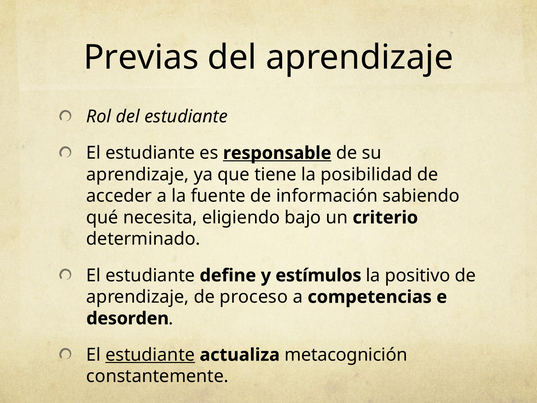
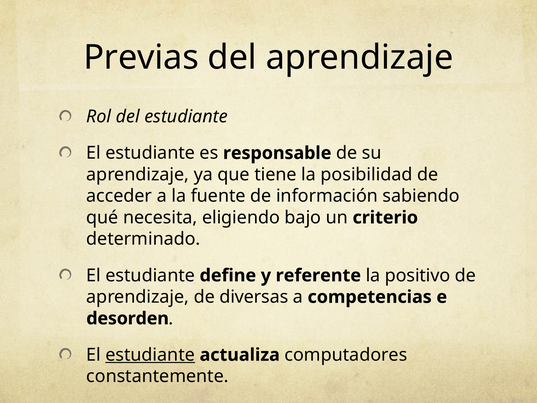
responsable underline: present -> none
estímulos: estímulos -> referente
proceso: proceso -> diversas
metacognición: metacognición -> computadores
